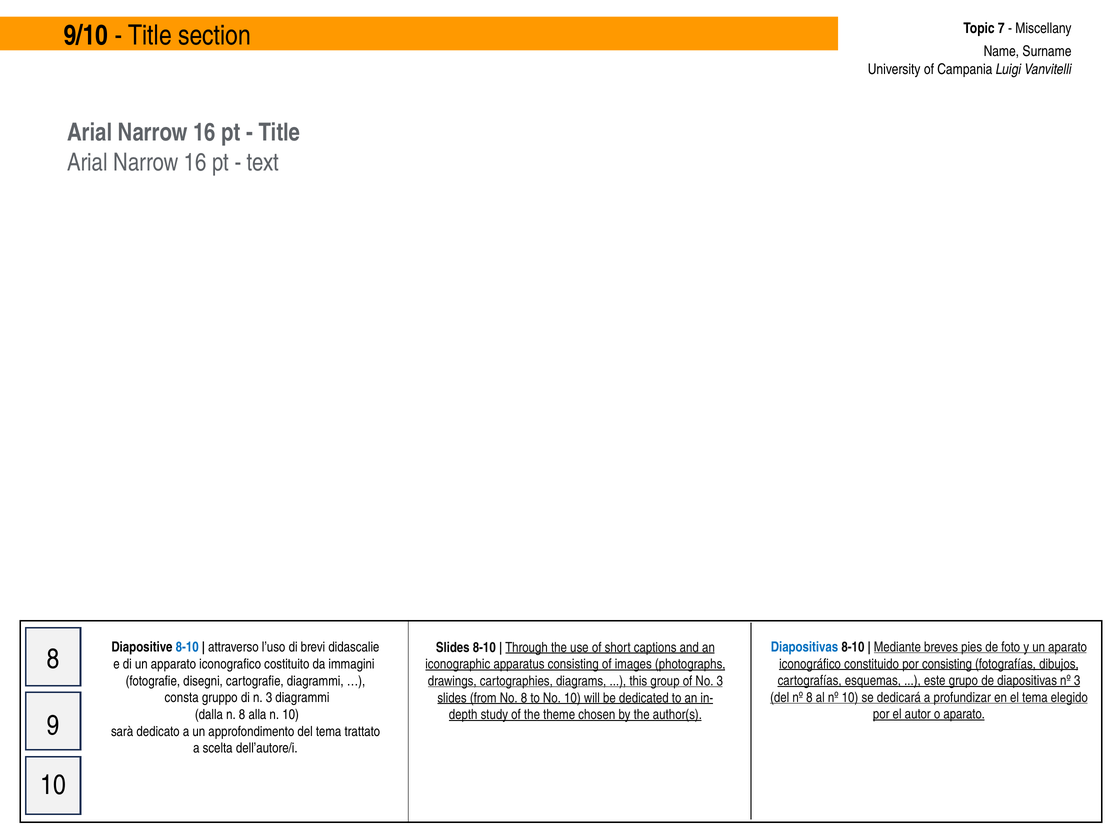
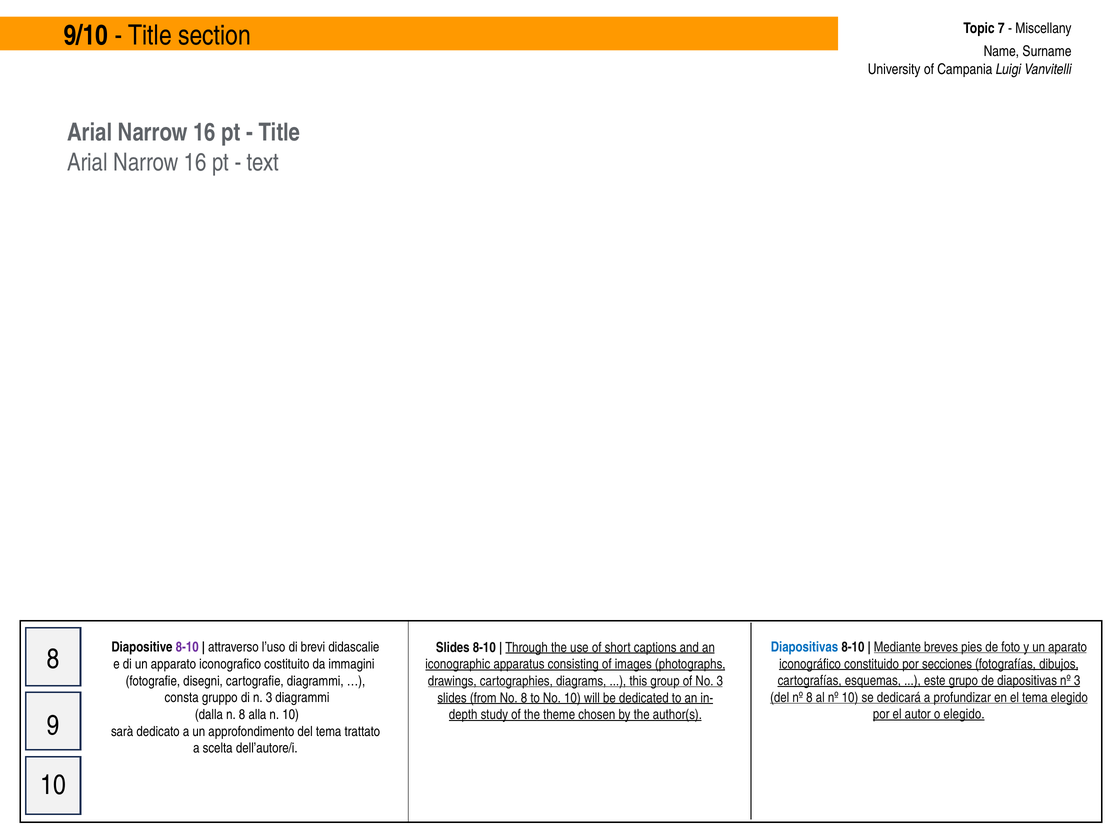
8-10 at (187, 648) colour: blue -> purple
por consisting: consisting -> secciones
o aparato: aparato -> elegido
